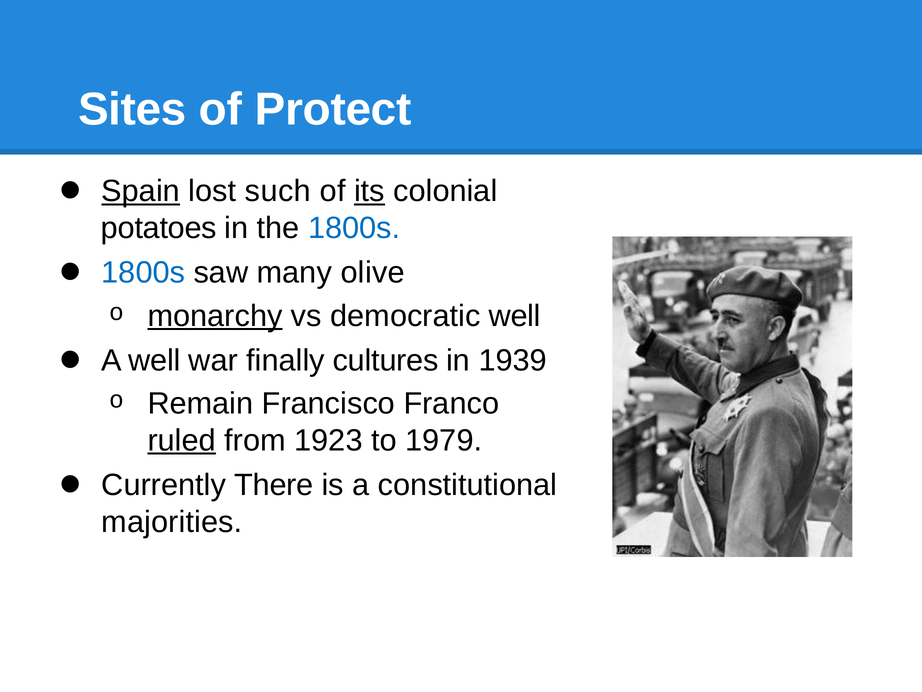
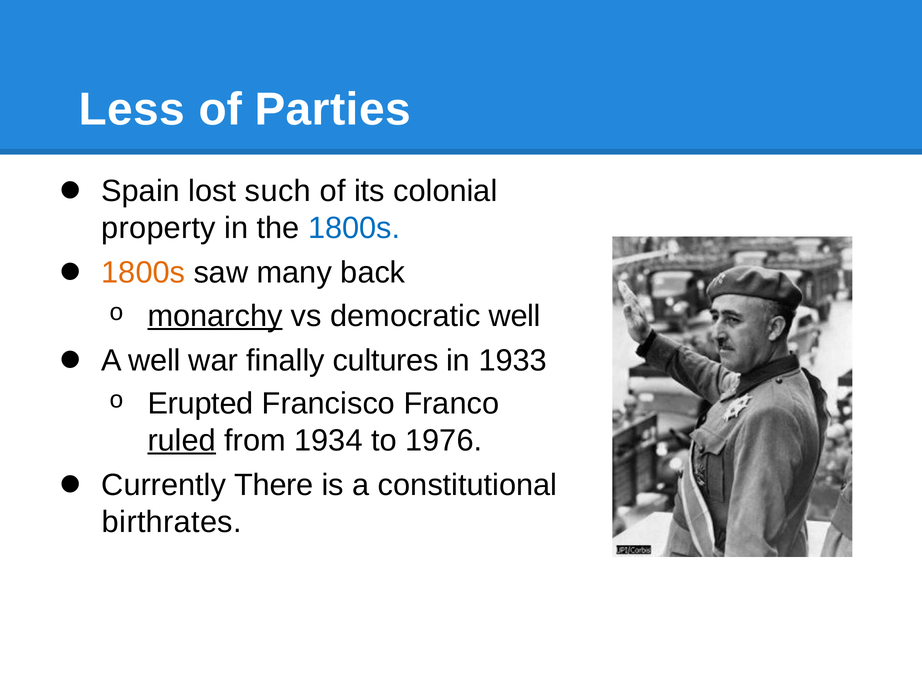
Sites: Sites -> Less
Protect: Protect -> Parties
Spain underline: present -> none
its underline: present -> none
potatoes: potatoes -> property
1800s at (143, 273) colour: blue -> orange
olive: olive -> back
1939: 1939 -> 1933
Remain: Remain -> Erupted
1923: 1923 -> 1934
1979: 1979 -> 1976
majorities: majorities -> birthrates
